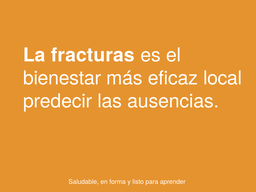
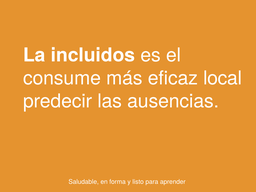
fracturas: fracturas -> incluidos
bienestar: bienestar -> consume
